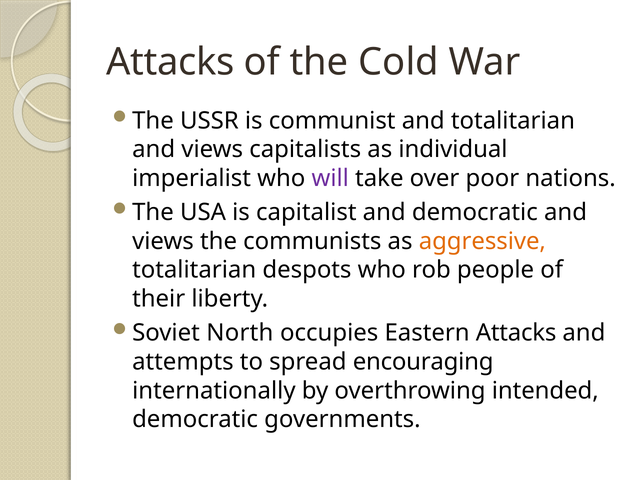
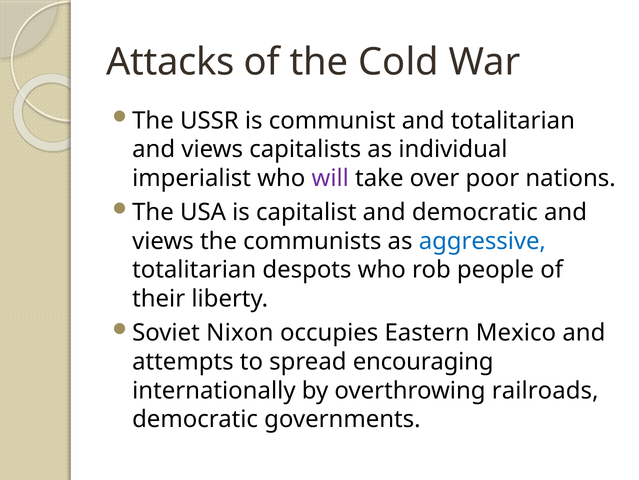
aggressive colour: orange -> blue
North: North -> Nixon
Eastern Attacks: Attacks -> Mexico
intended: intended -> railroads
